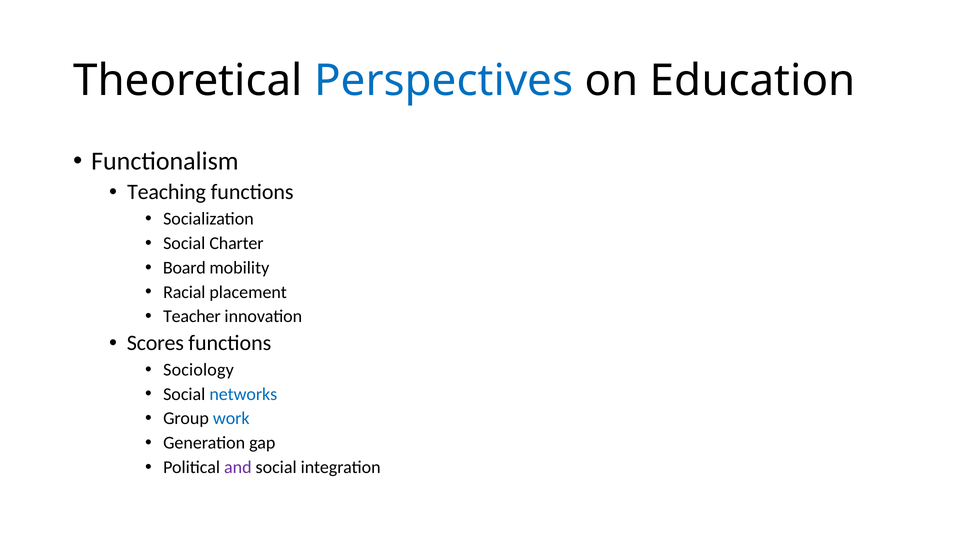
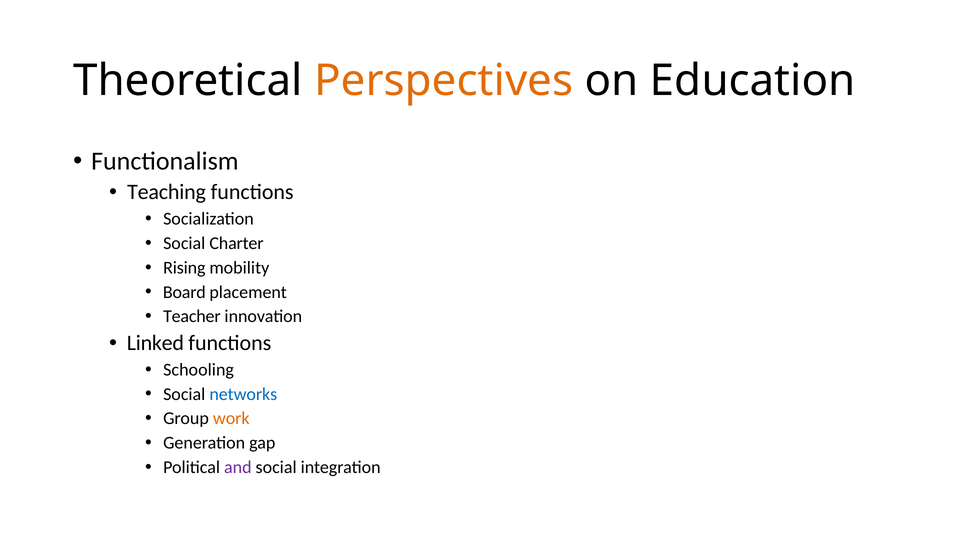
Perspectives colour: blue -> orange
Board: Board -> Rising
Racial: Racial -> Board
Scores: Scores -> Linked
Sociology: Sociology -> Schooling
work colour: blue -> orange
